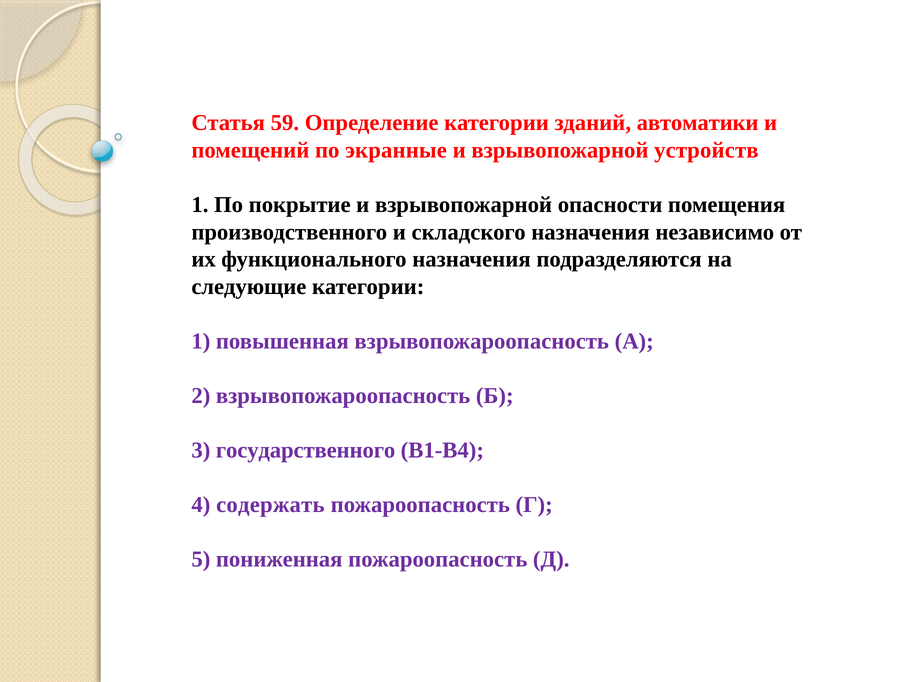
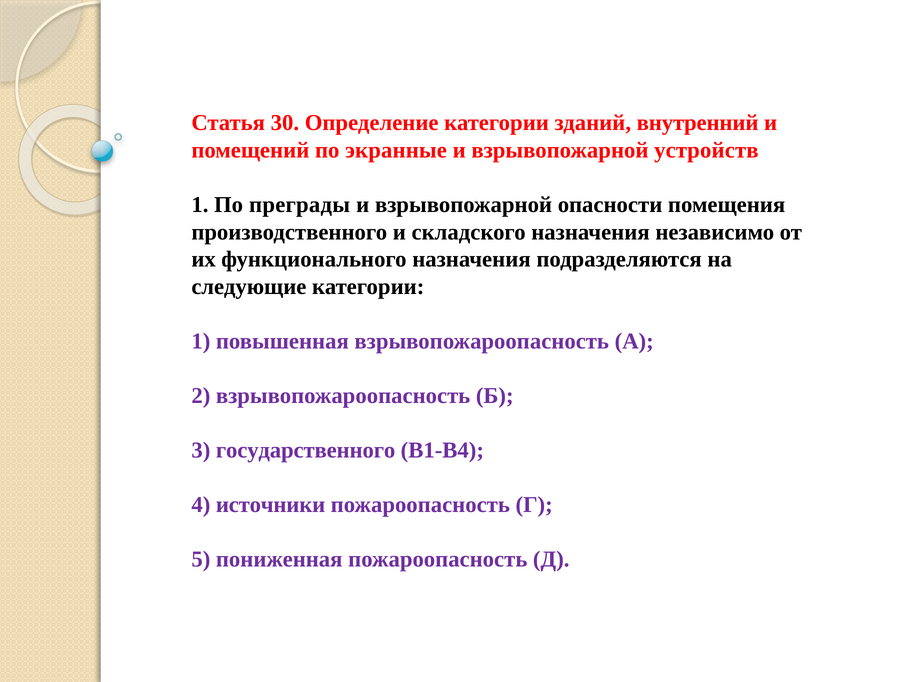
59: 59 -> 30
автоматики: автоматики -> внутренний
покрытие: покрытие -> преграды
содержать: содержать -> источники
